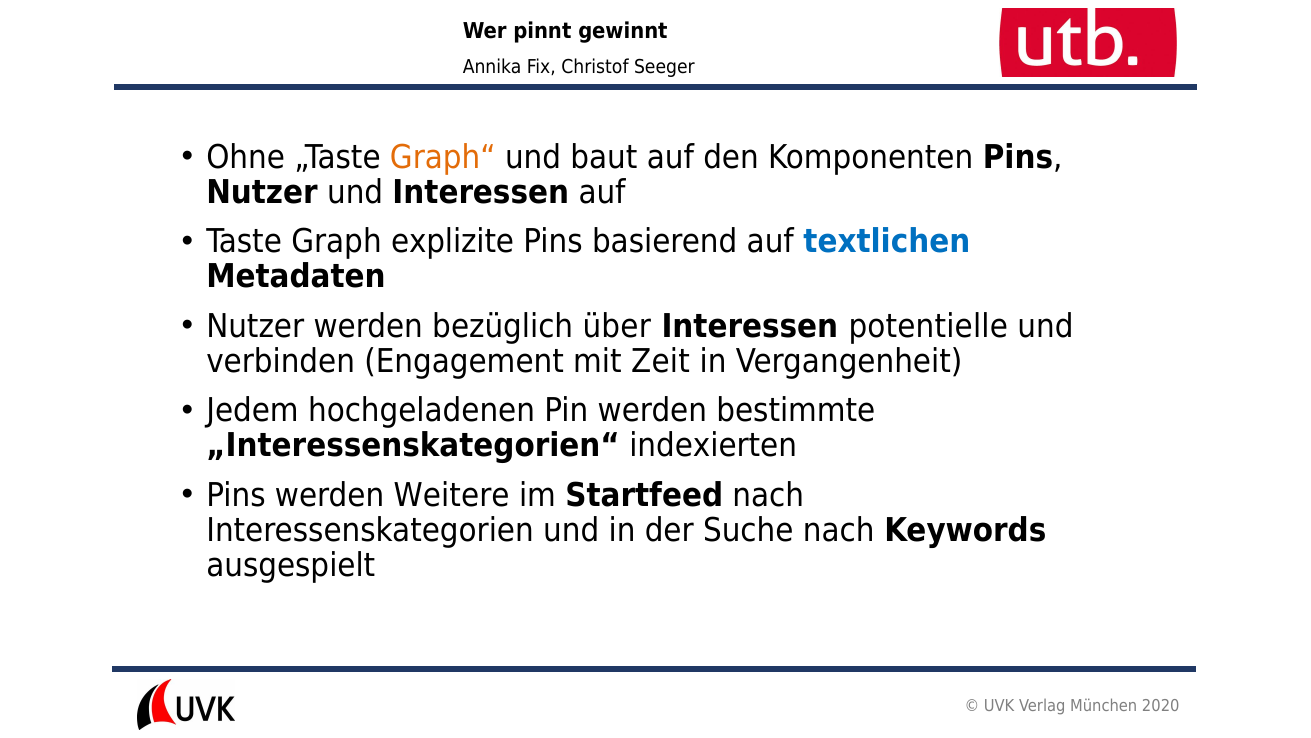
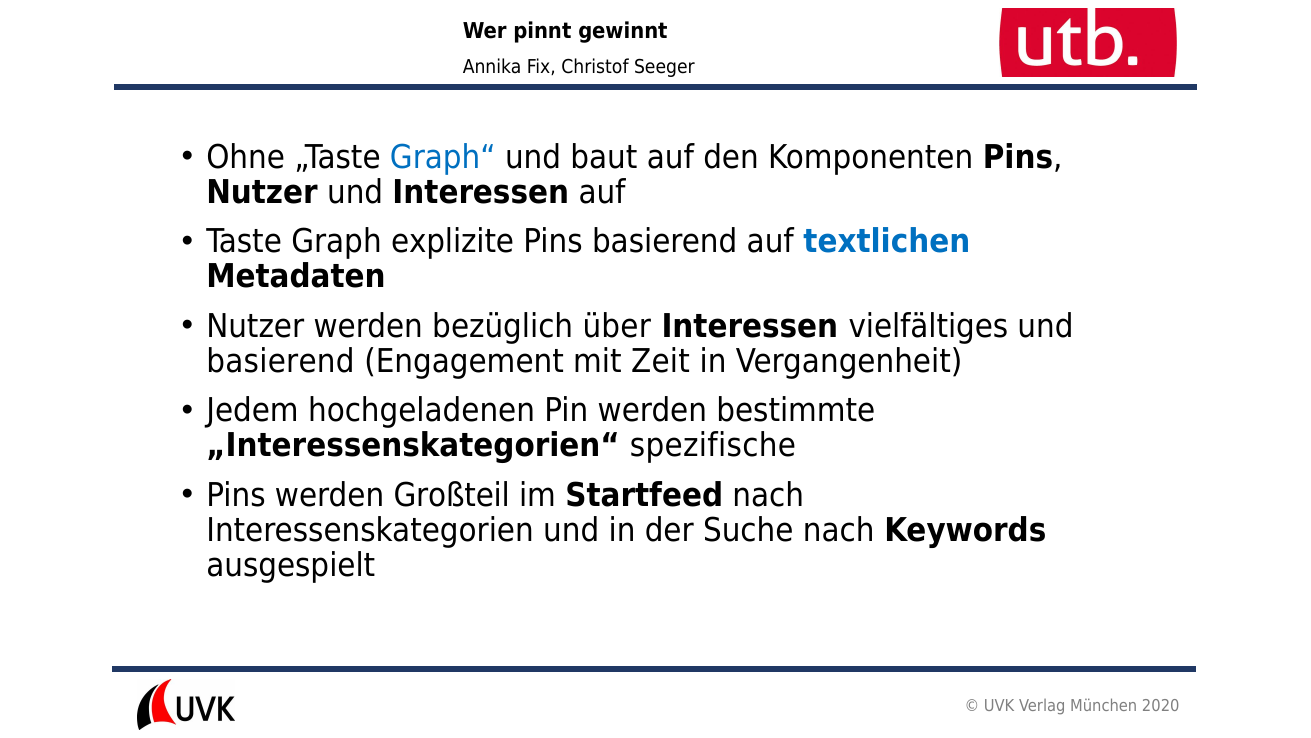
Graph“ colour: orange -> blue
potentielle: potentielle -> vielfältiges
verbinden at (281, 361): verbinden -> basierend
indexierten: indexierten -> spezifische
Weitere: Weitere -> Großteil
